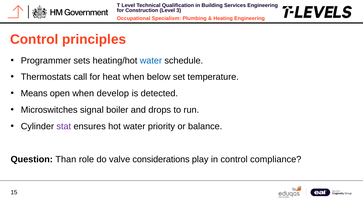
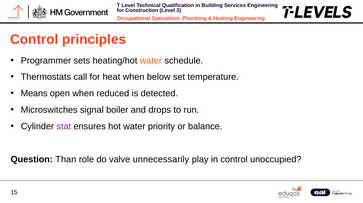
water at (151, 61) colour: blue -> orange
develop: develop -> reduced
considerations: considerations -> unnecessarily
compliance: compliance -> unoccupied
